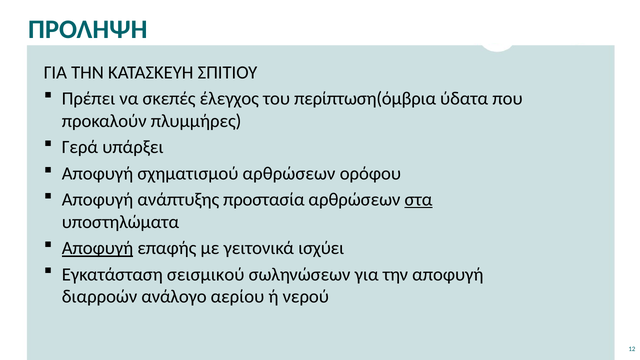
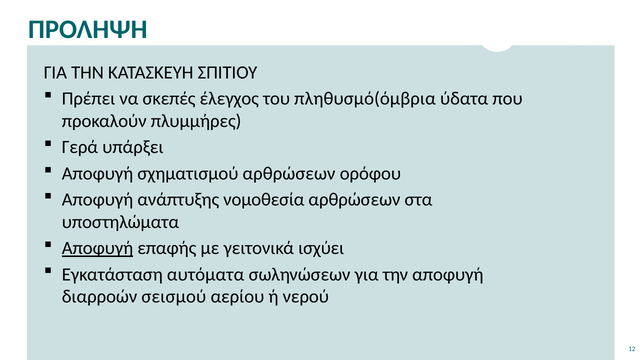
περίπτωση(όμβρια: περίπτωση(όμβρια -> πληθυσμό(όμβρια
προστασία: προστασία -> νομοθεσία
στα underline: present -> none
σεισμικού: σεισμικού -> αυτόματα
ανάλογο: ανάλογο -> σεισμού
